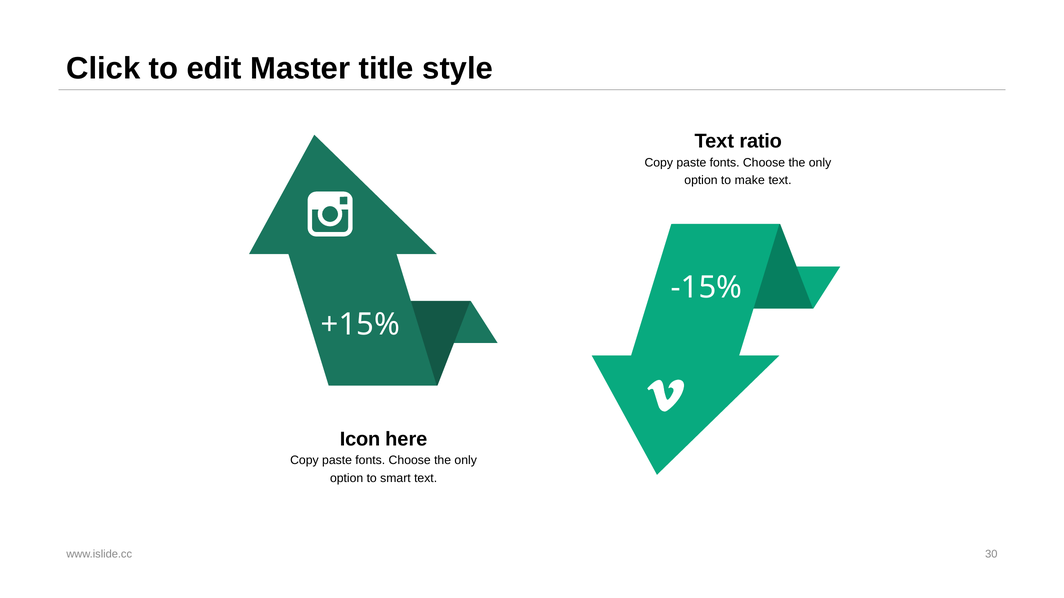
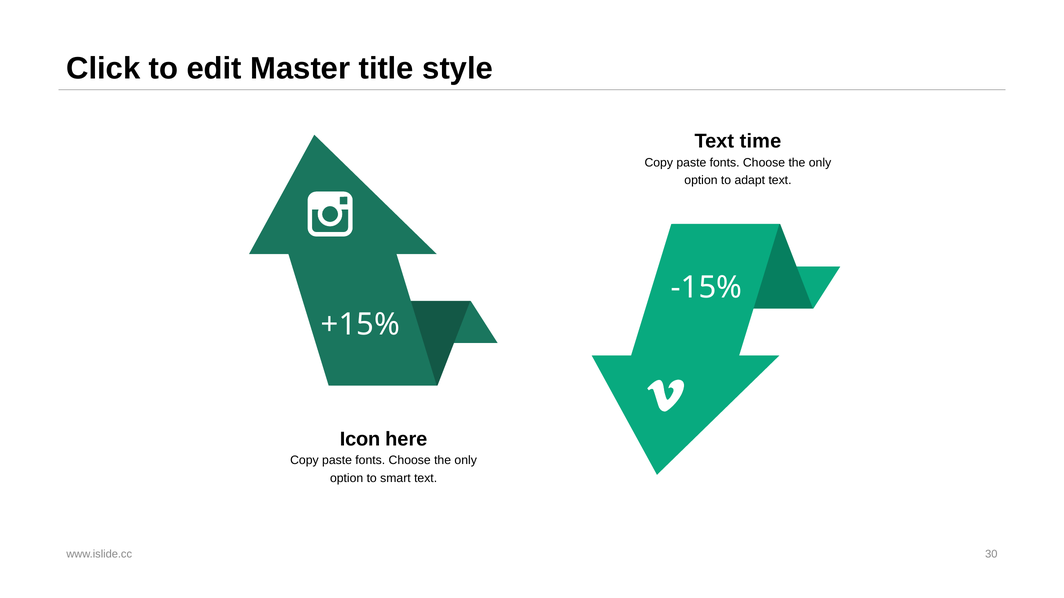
ratio: ratio -> time
make: make -> adapt
